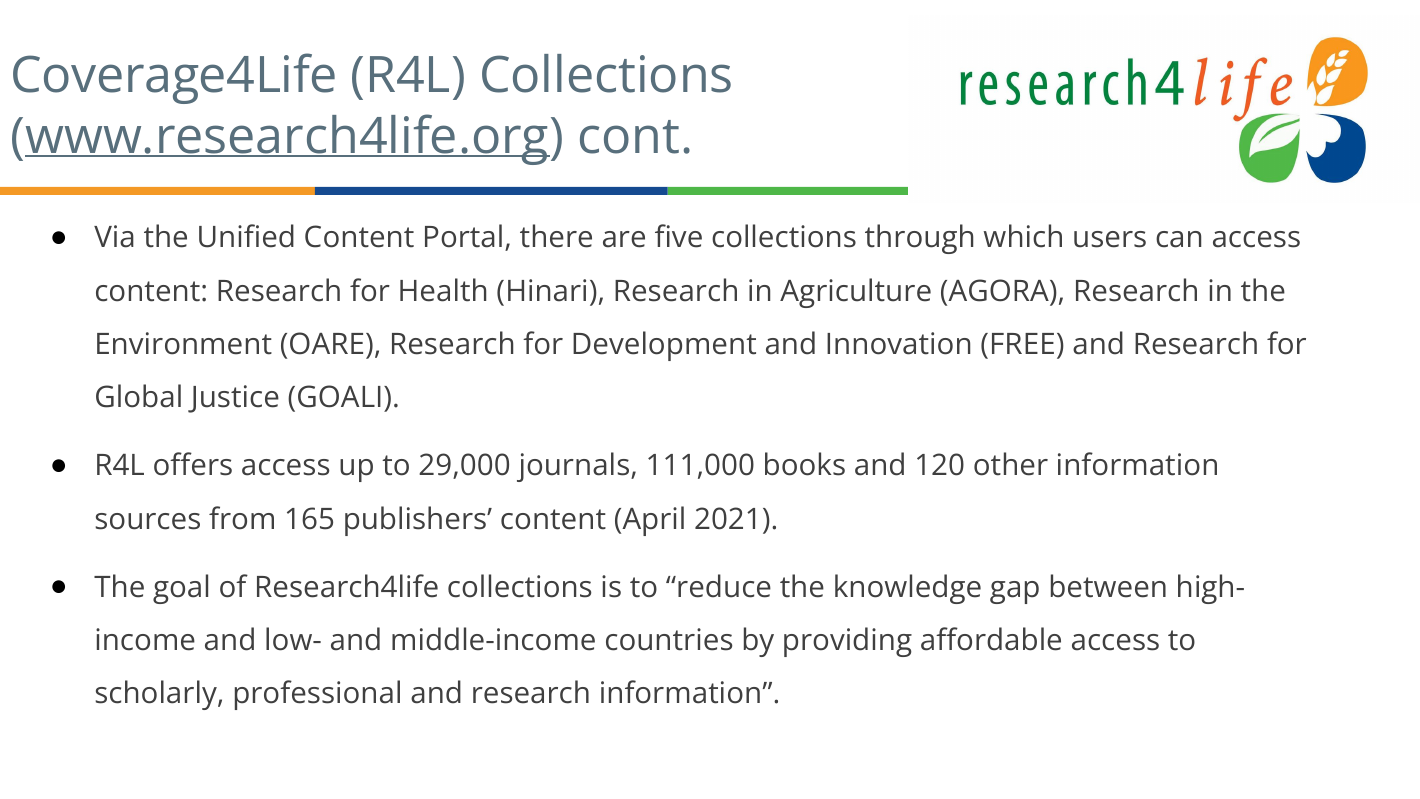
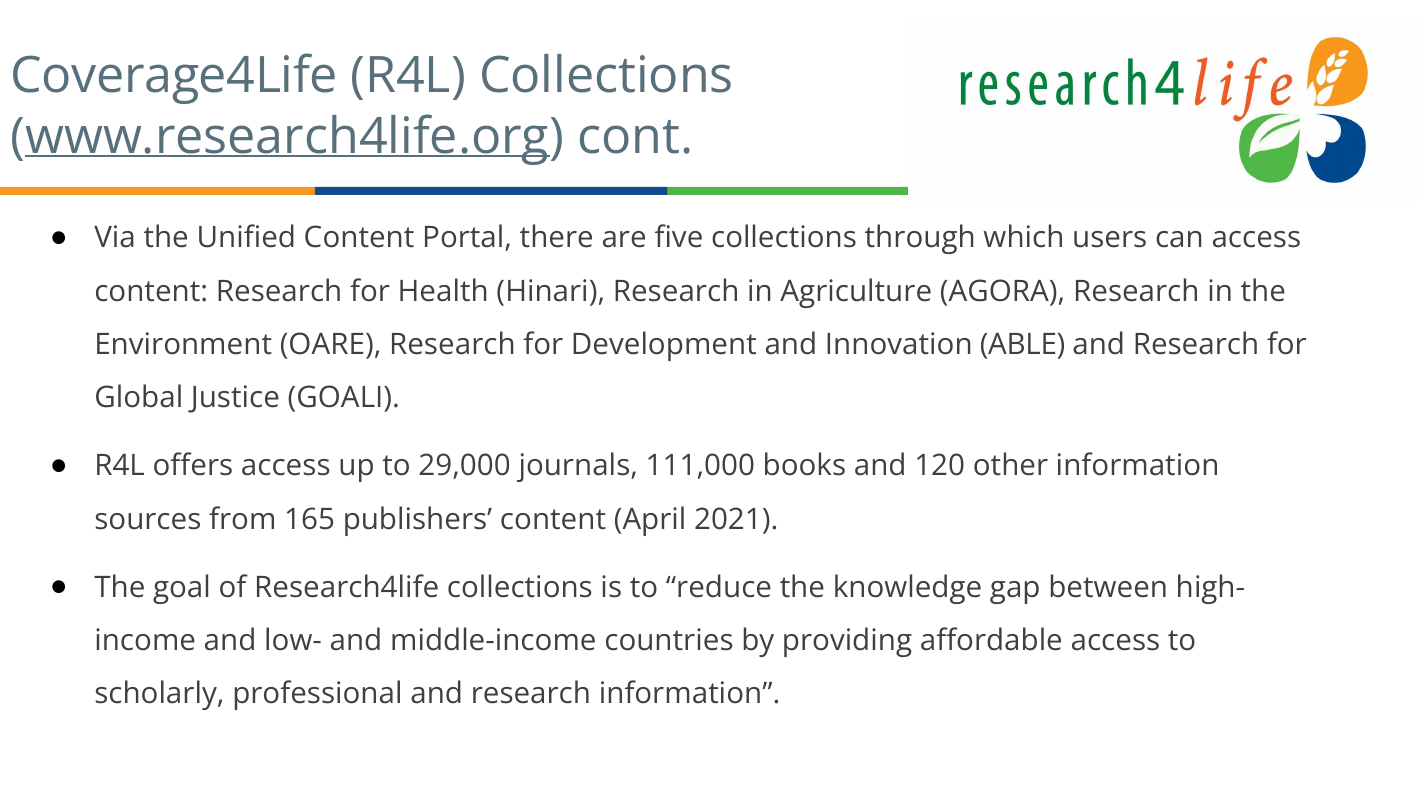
FREE: FREE -> ABLE
